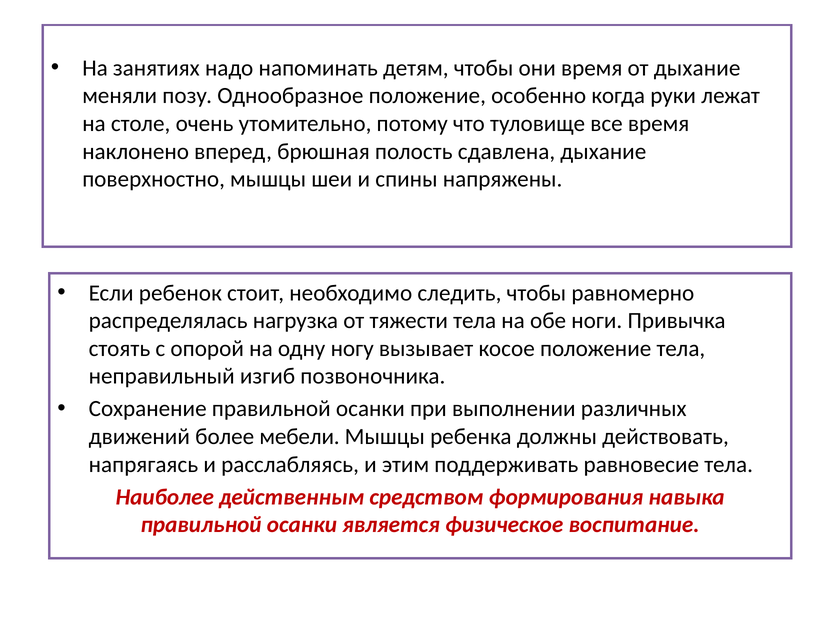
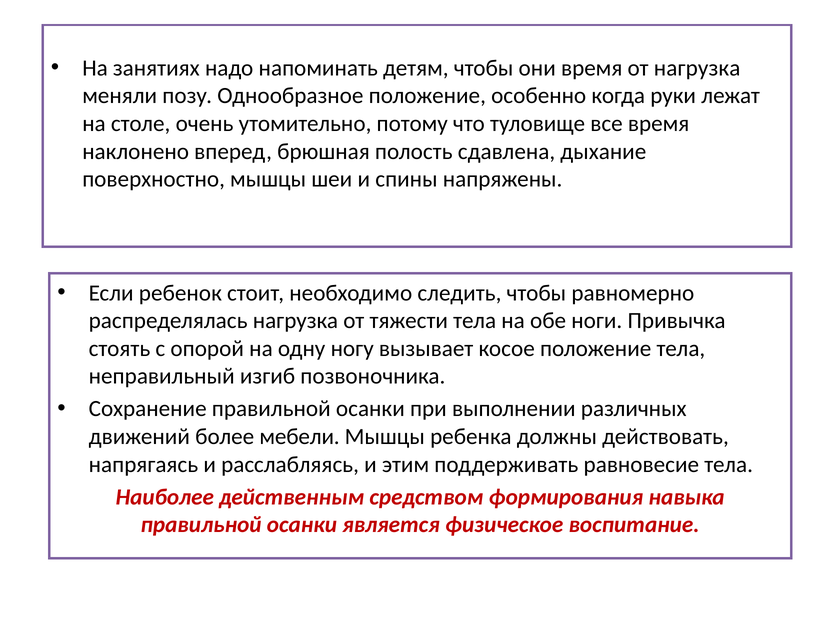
от дыхание: дыхание -> нагрузка
